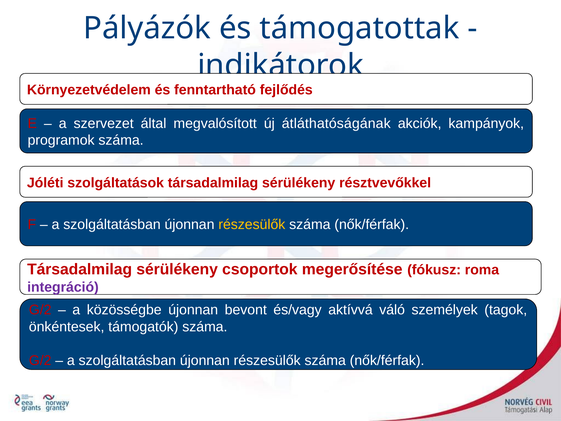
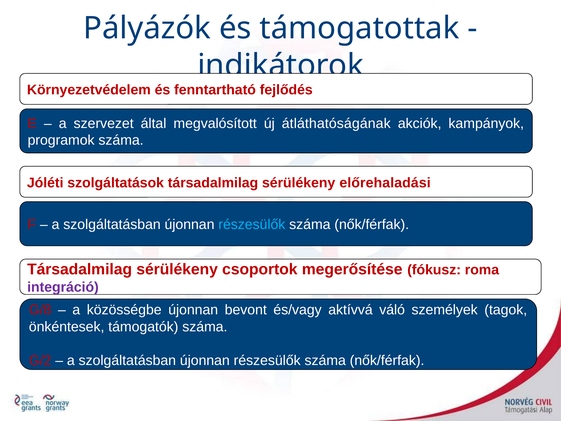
résztvevőkkel: résztvevőkkel -> előrehaladási
részesülők at (252, 225) colour: yellow -> light blue
G/2 at (40, 310): G/2 -> G/8
